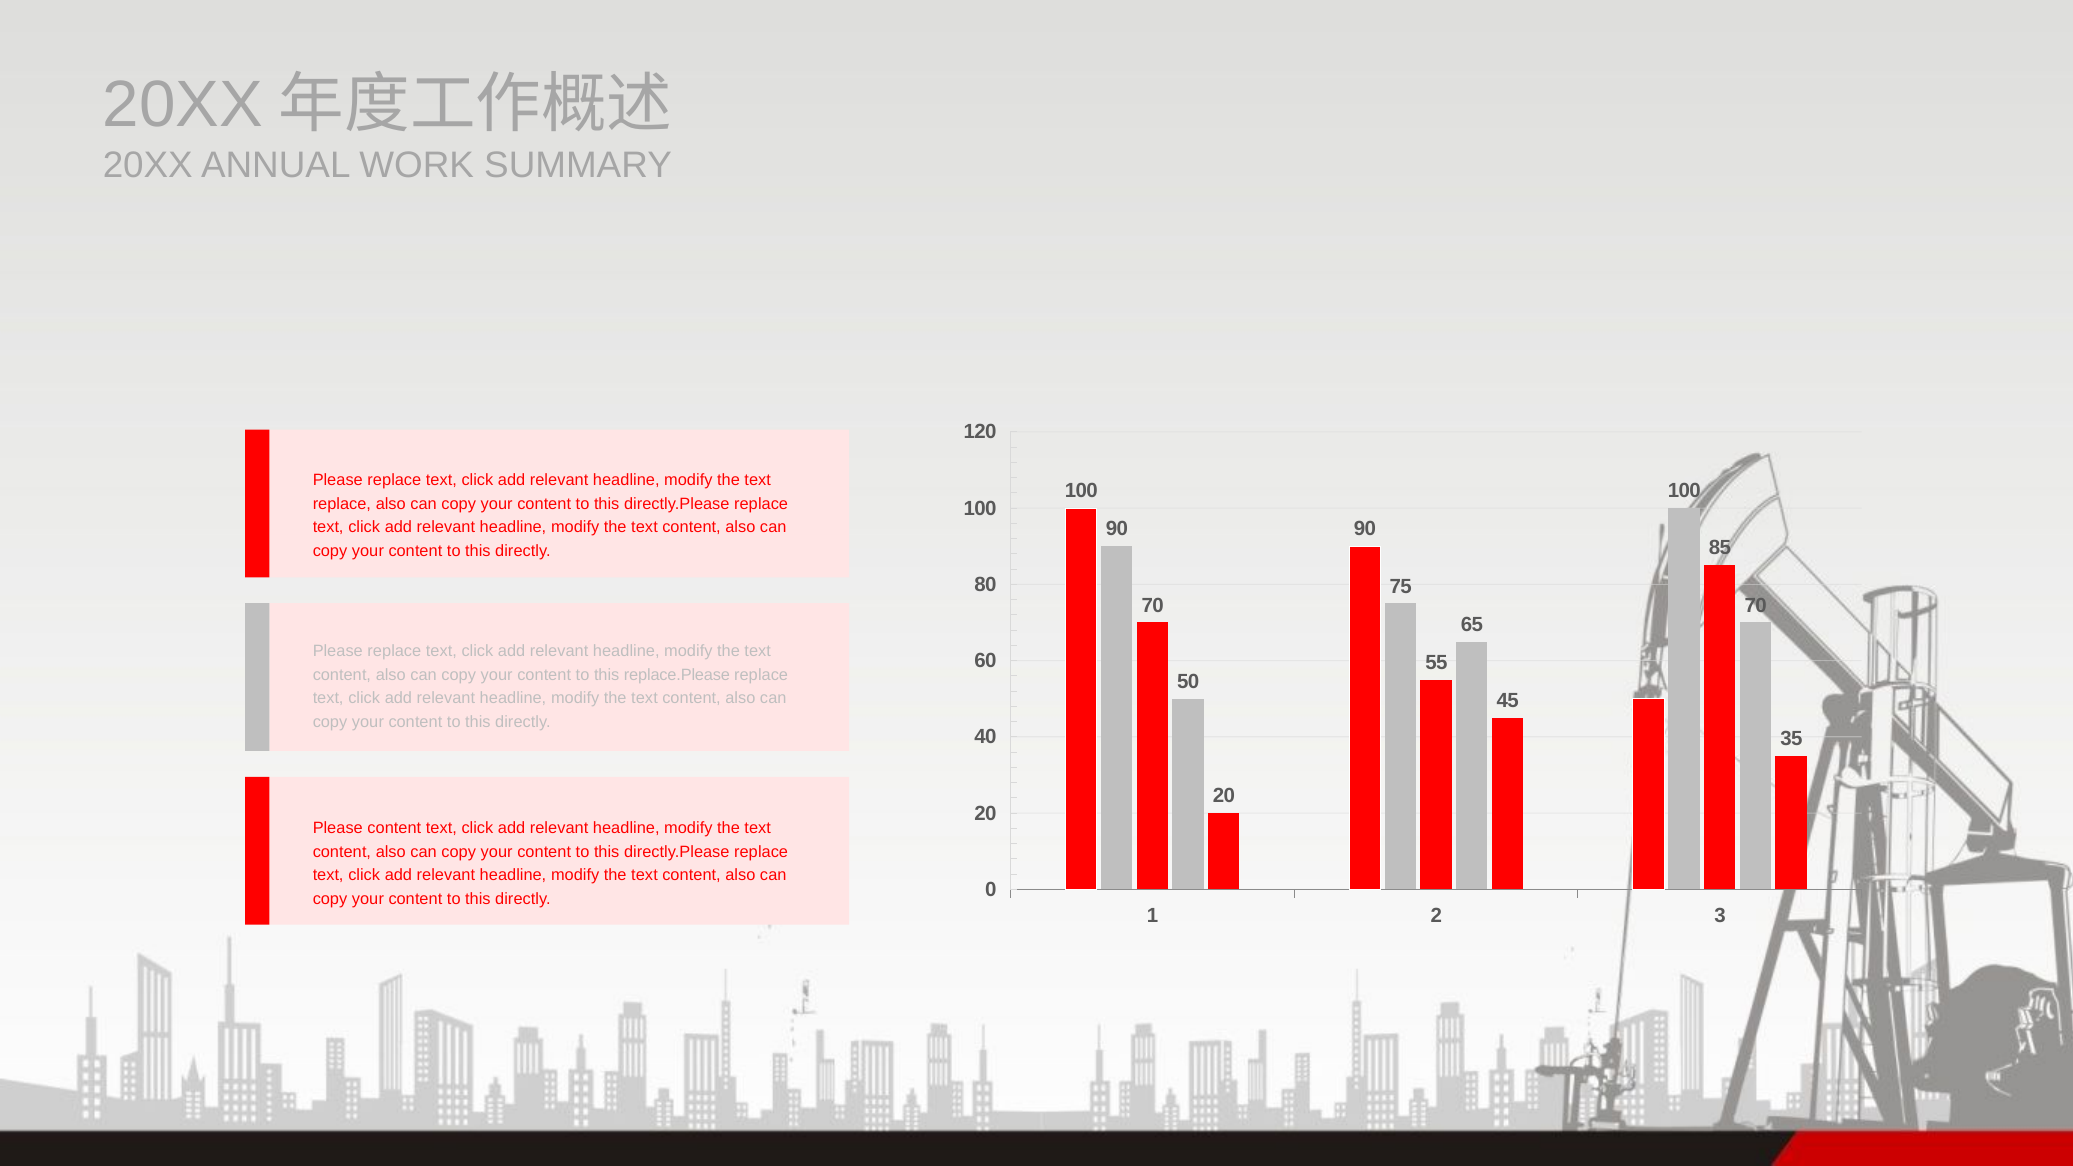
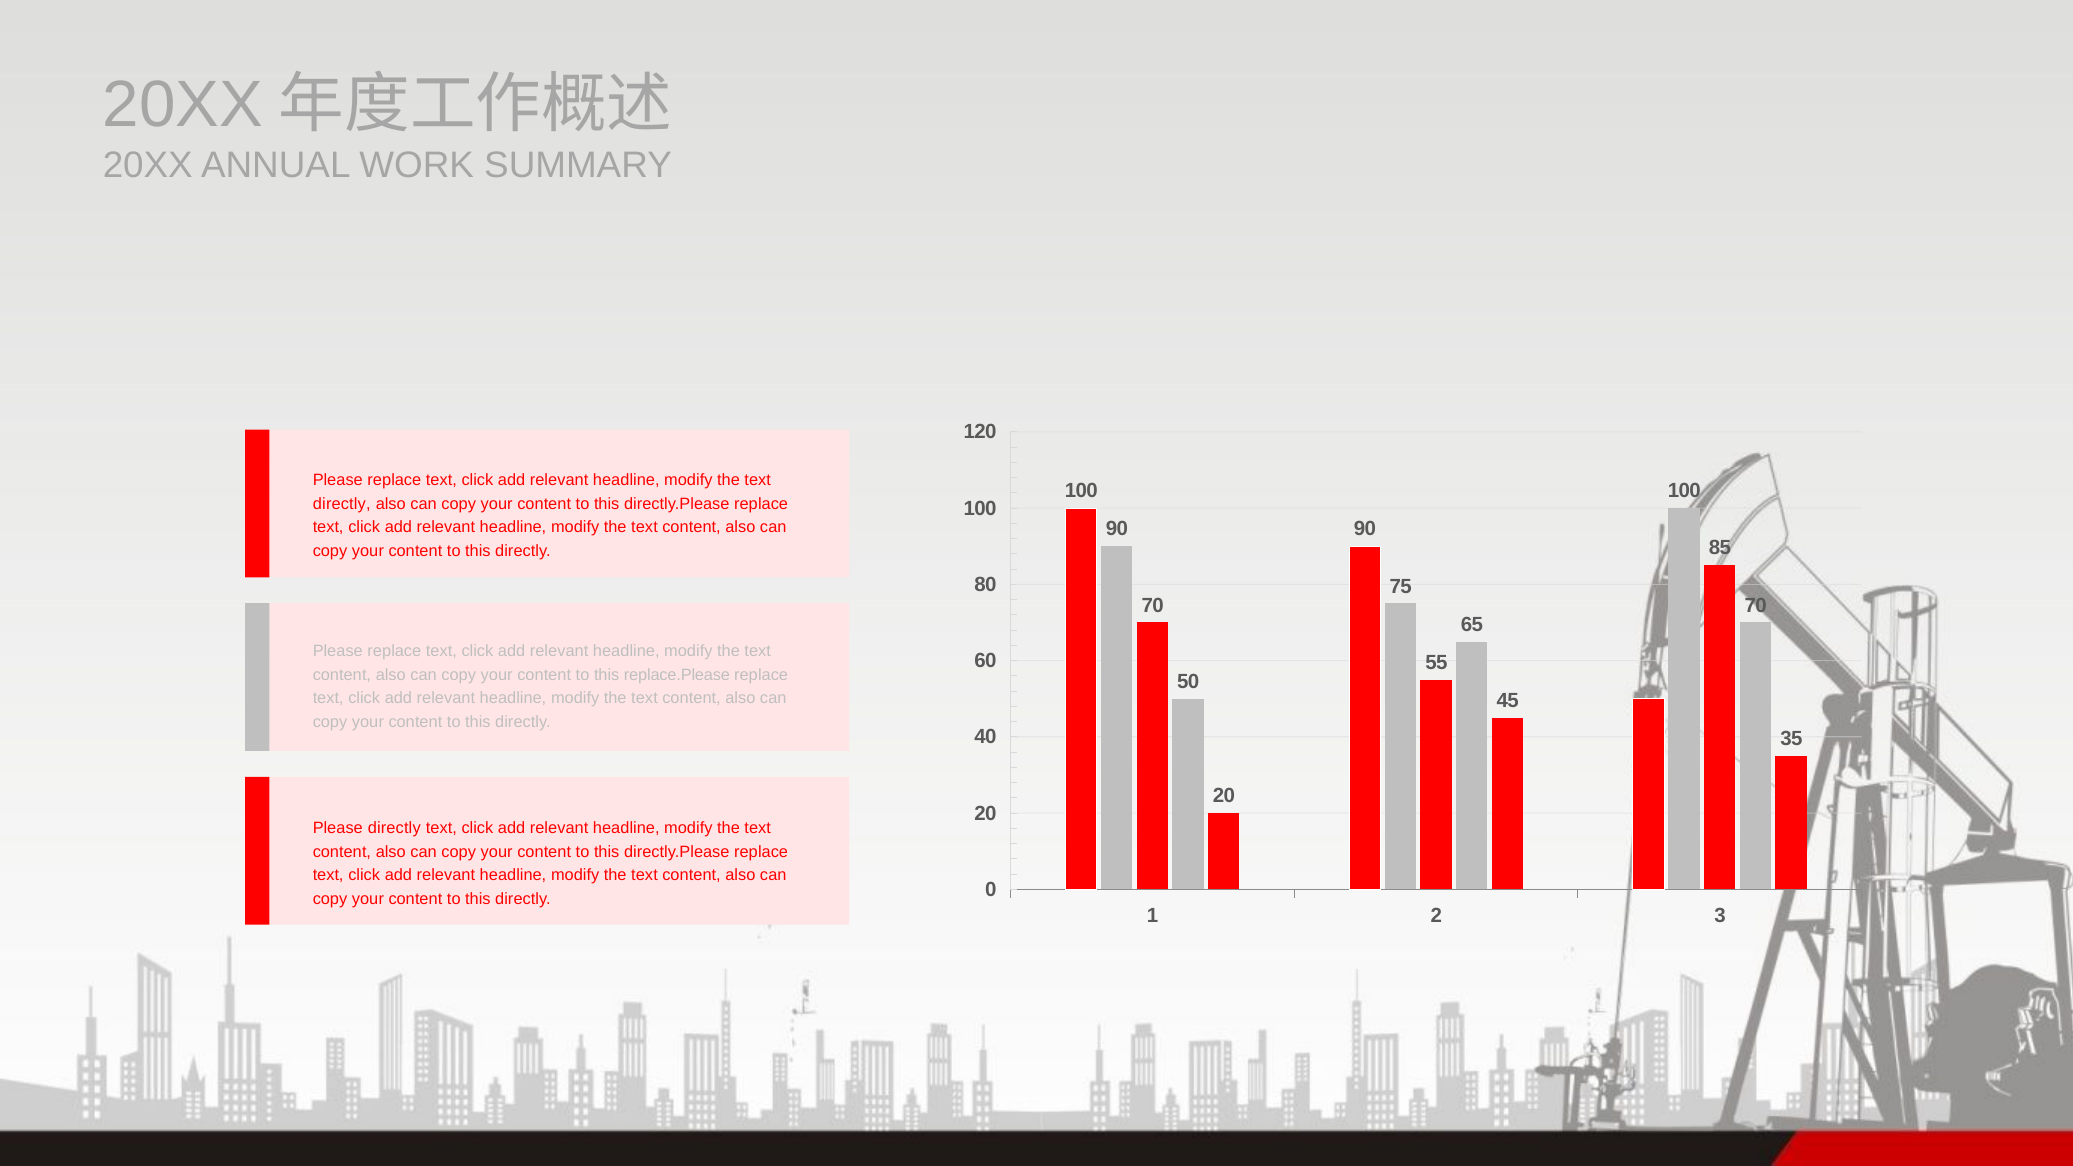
replace at (342, 504): replace -> directly
Please content: content -> directly
